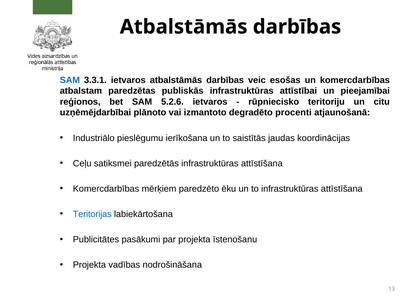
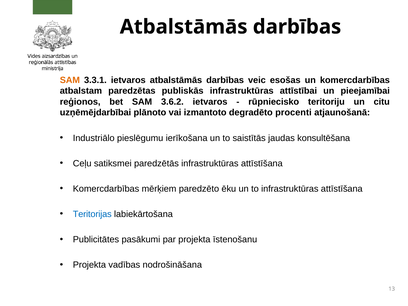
SAM at (70, 80) colour: blue -> orange
5.2.6: 5.2.6 -> 3.6.2
koordinācijas: koordinācijas -> konsultēšana
